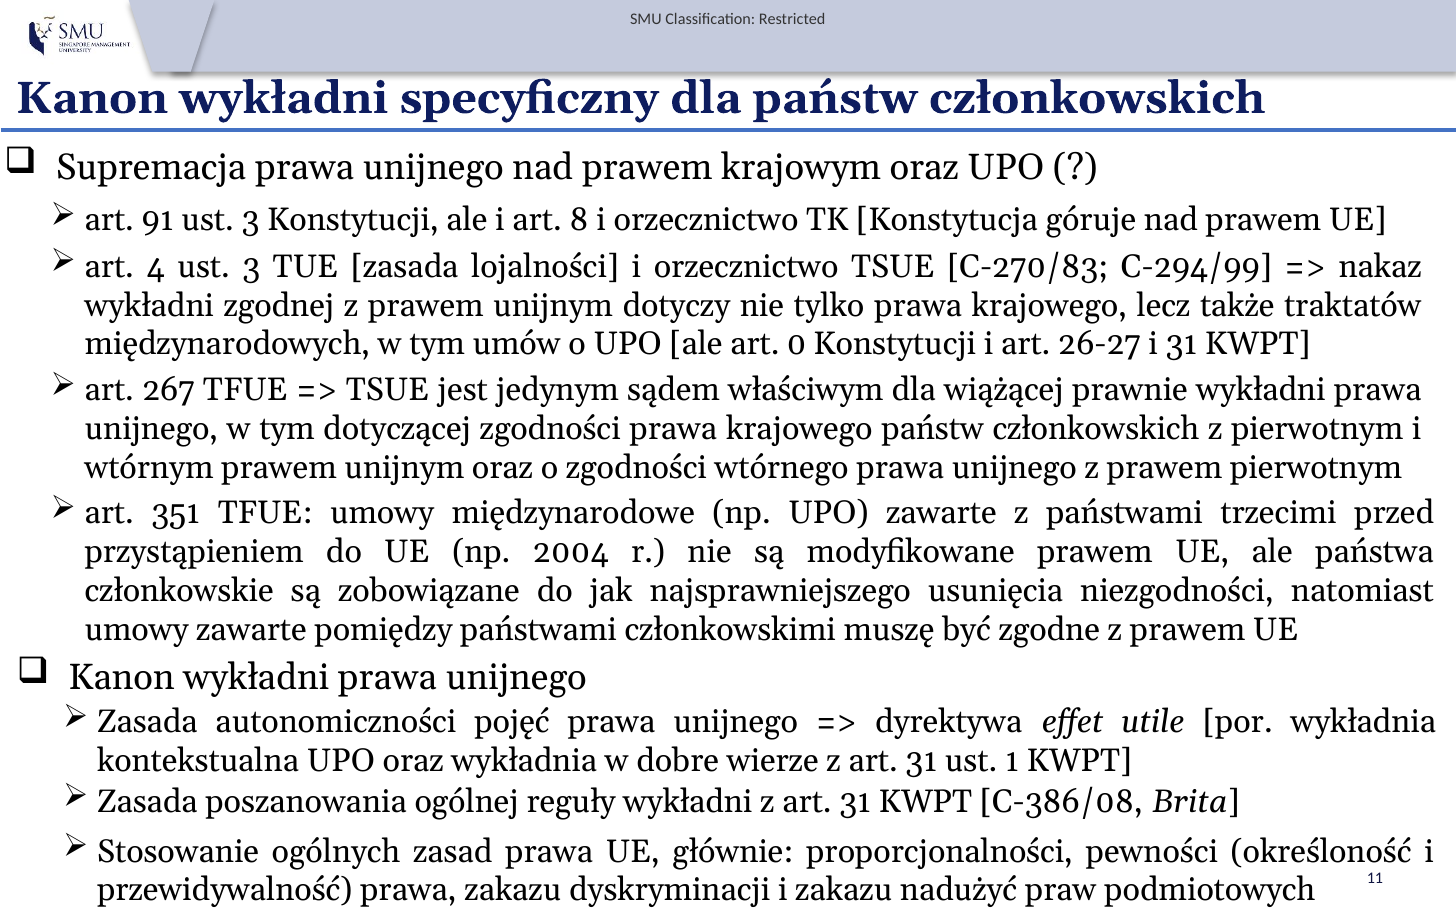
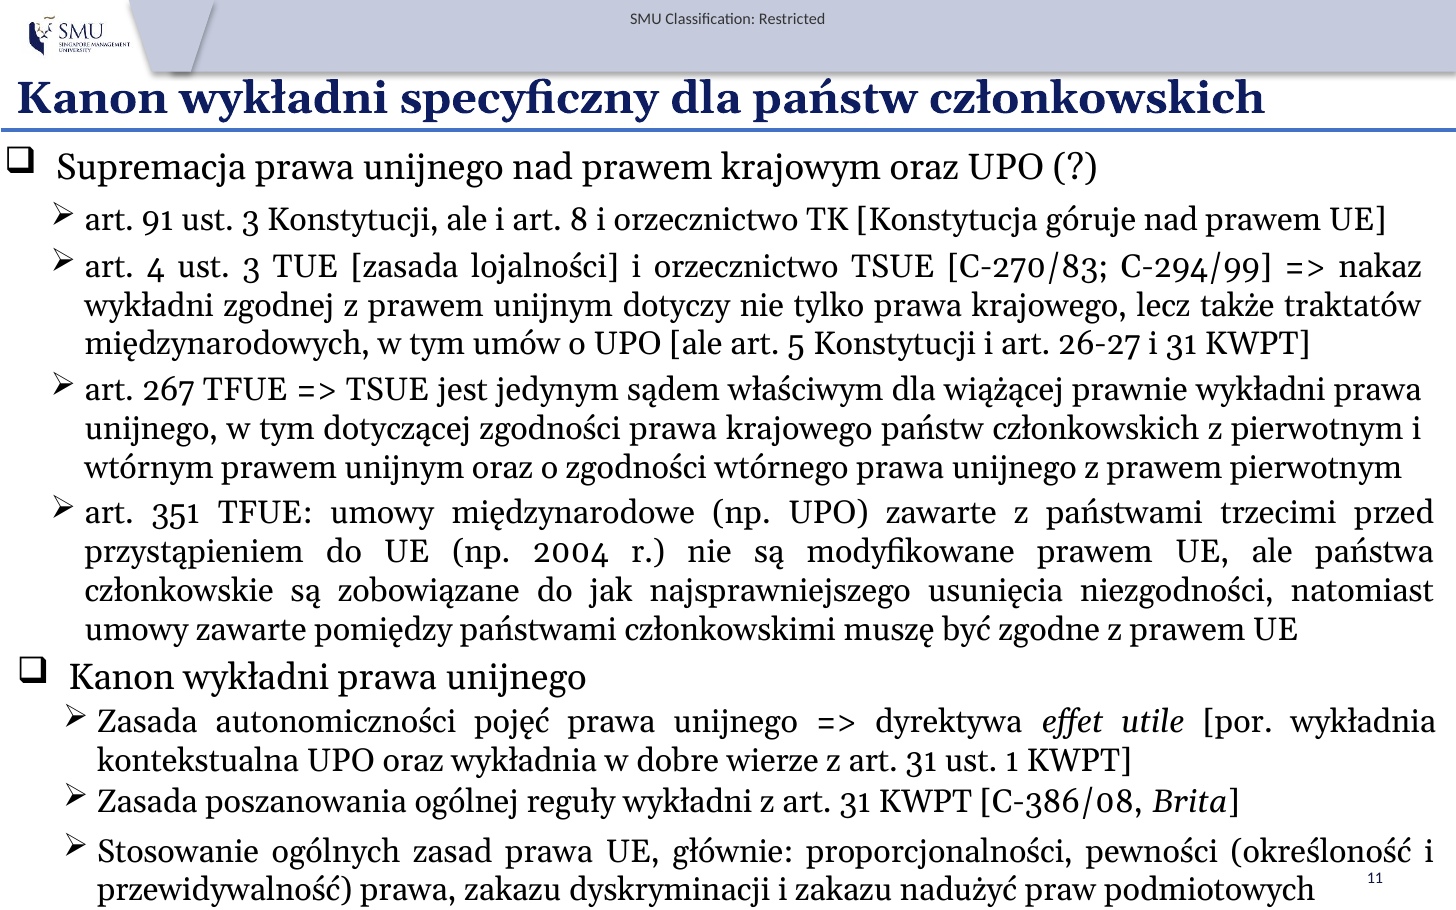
0: 0 -> 5
